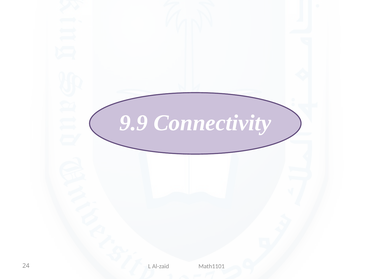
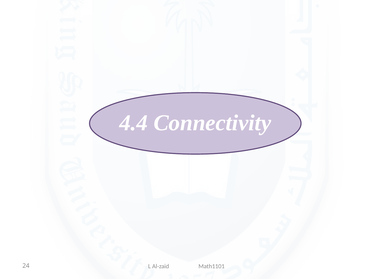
9.9: 9.9 -> 4.4
